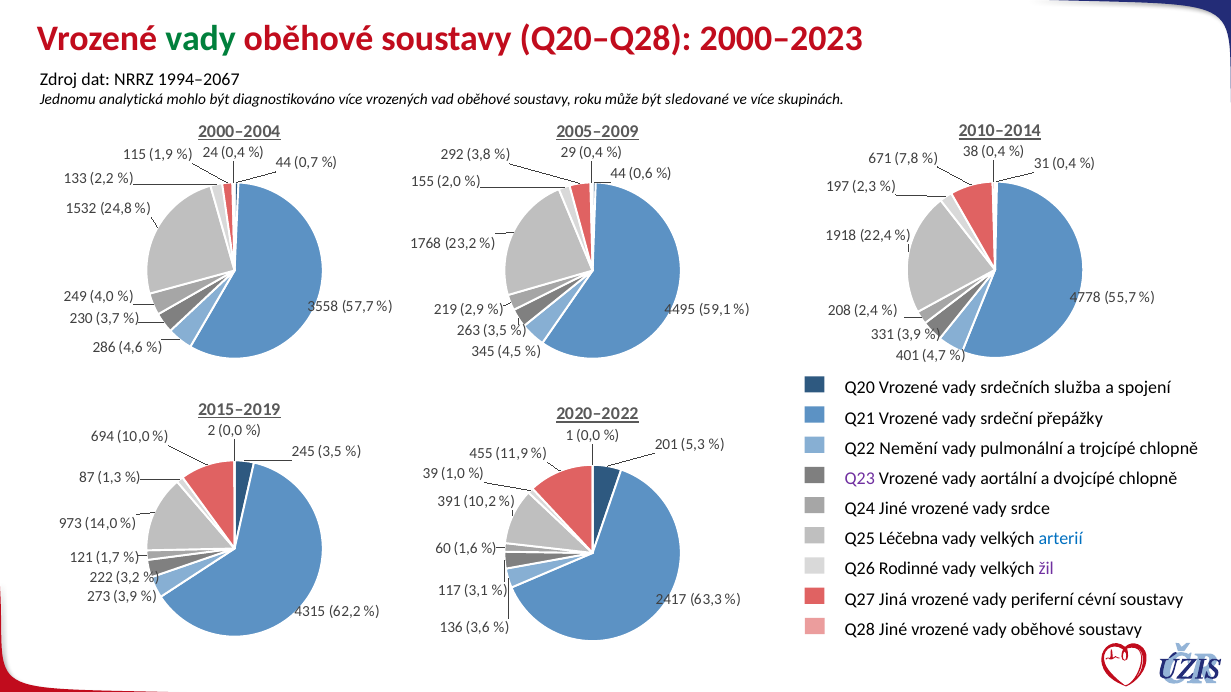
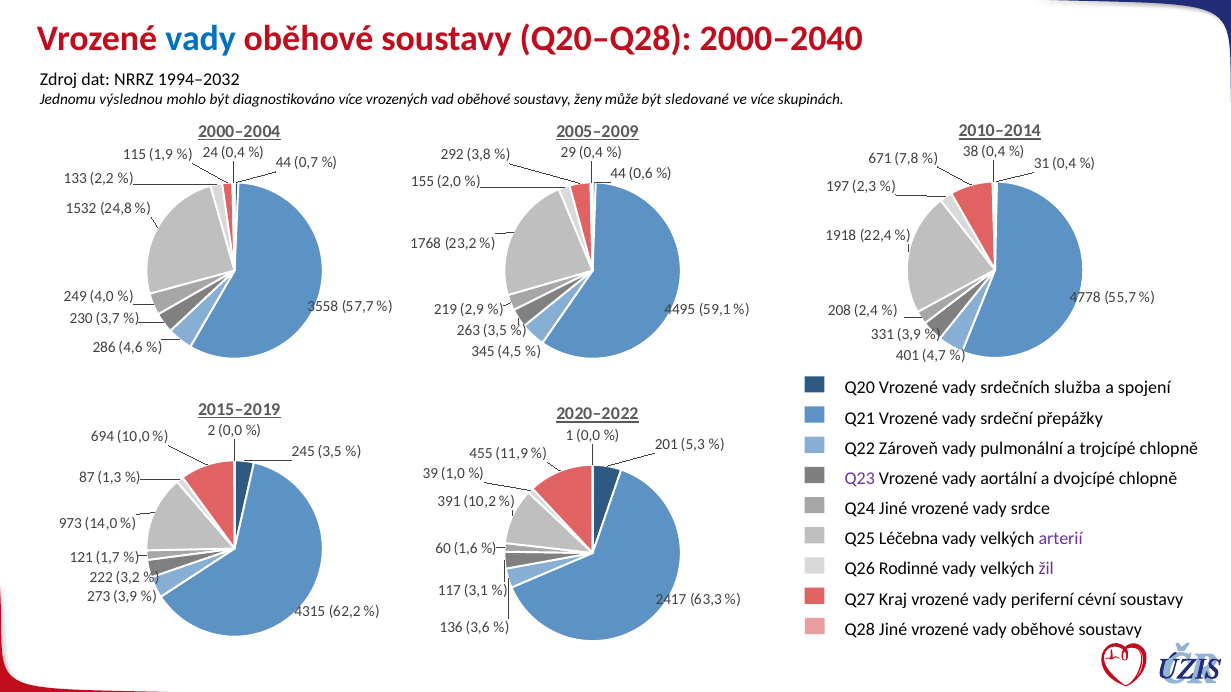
vady at (201, 39) colour: green -> blue
2000–2023: 2000–2023 -> 2000–2040
1994–2067: 1994–2067 -> 1994–2032
analytická: analytická -> výslednou
roku: roku -> ženy
Nemění: Nemění -> Zároveň
arterií colour: blue -> purple
Jiná: Jiná -> Kraj
